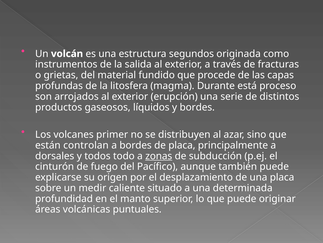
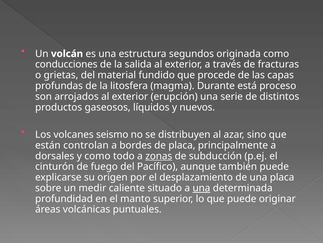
instrumentos: instrumentos -> conducciones
y bordes: bordes -> nuevos
primer: primer -> seismo
y todos: todos -> como
una at (201, 188) underline: none -> present
